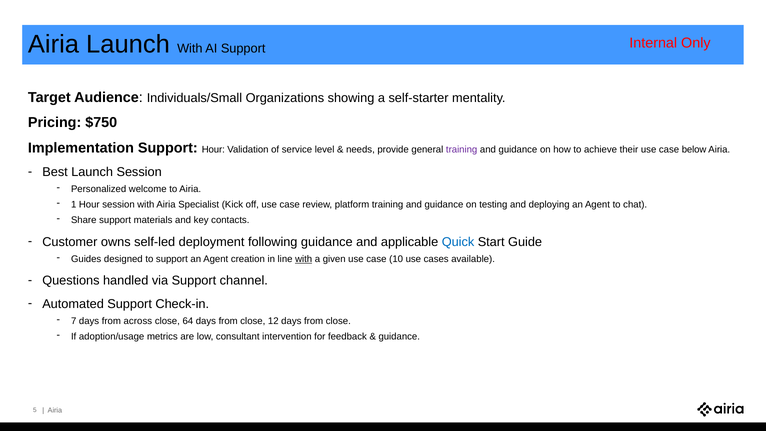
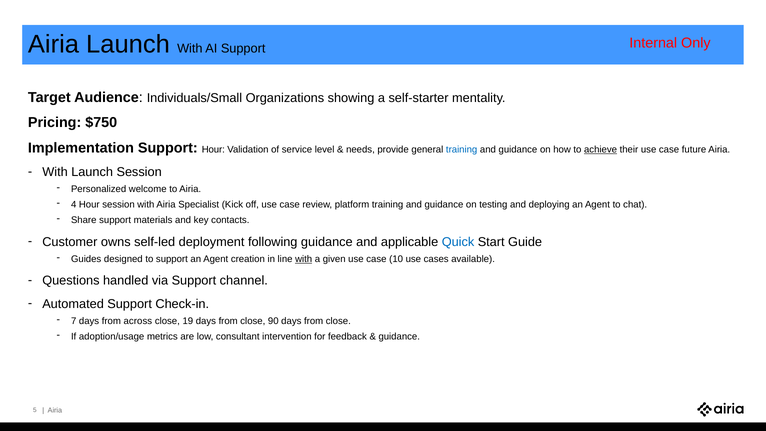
training at (462, 150) colour: purple -> blue
achieve underline: none -> present
below: below -> future
Best at (55, 172): Best -> With
1: 1 -> 4
64: 64 -> 19
12: 12 -> 90
